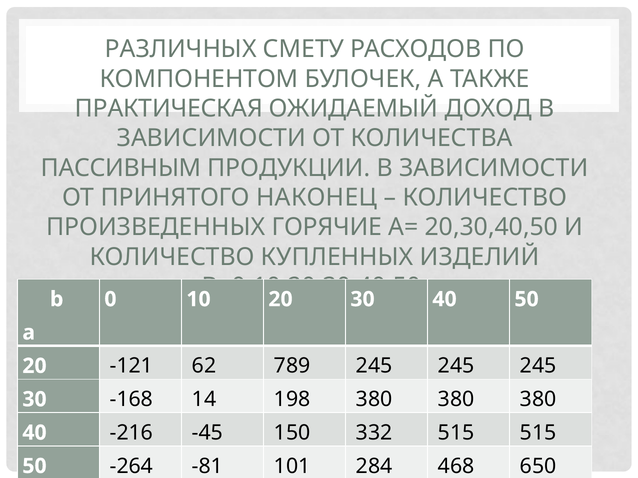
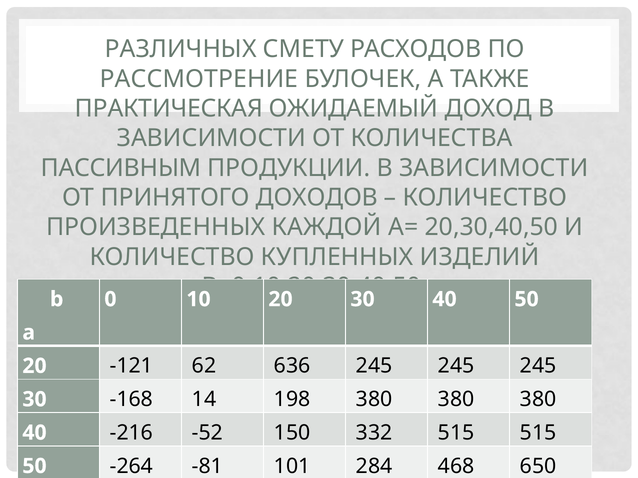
КОМПОНЕНТОМ: КОМПОНЕНТОМ -> РАССМОТРЕНИЕ
НАКОНЕЦ: НАКОНЕЦ -> ДОХОДОВ
ГОРЯЧИЕ: ГОРЯЧИЕ -> КАЖДОЙ
789: 789 -> 636
-45: -45 -> -52
